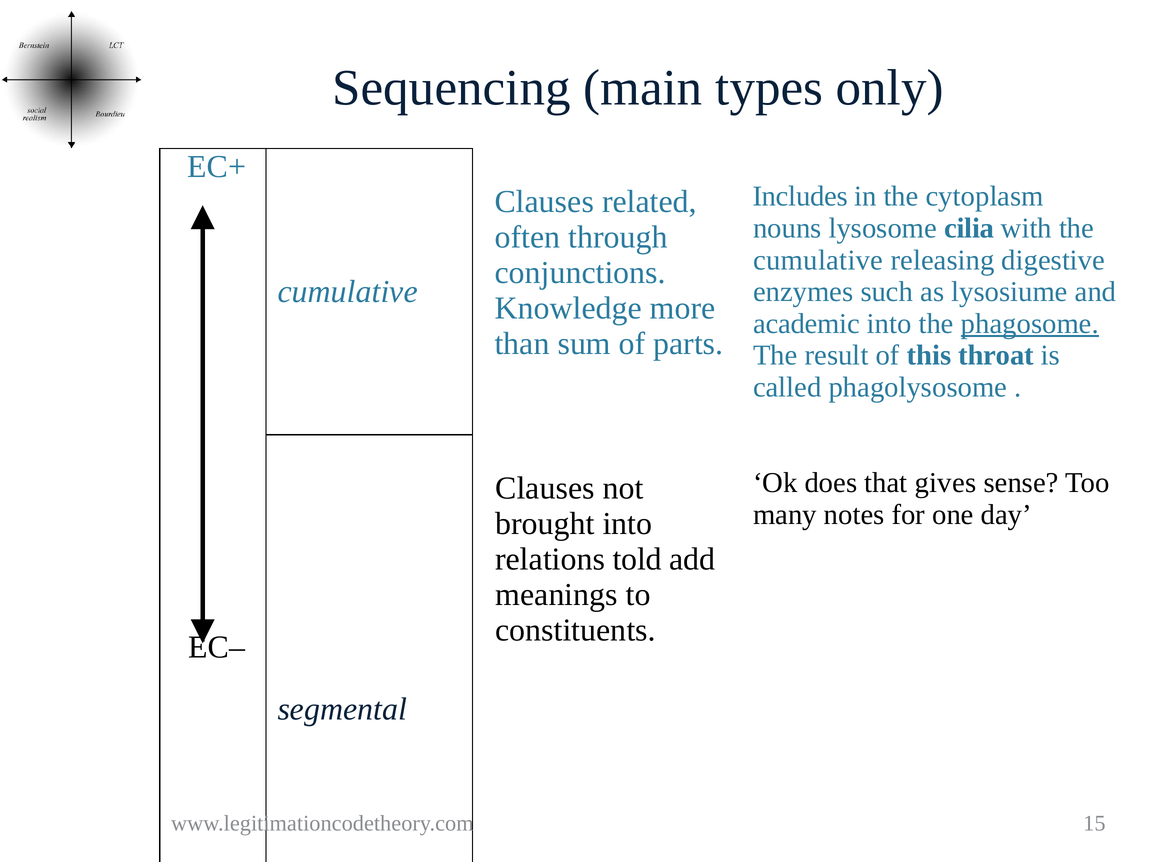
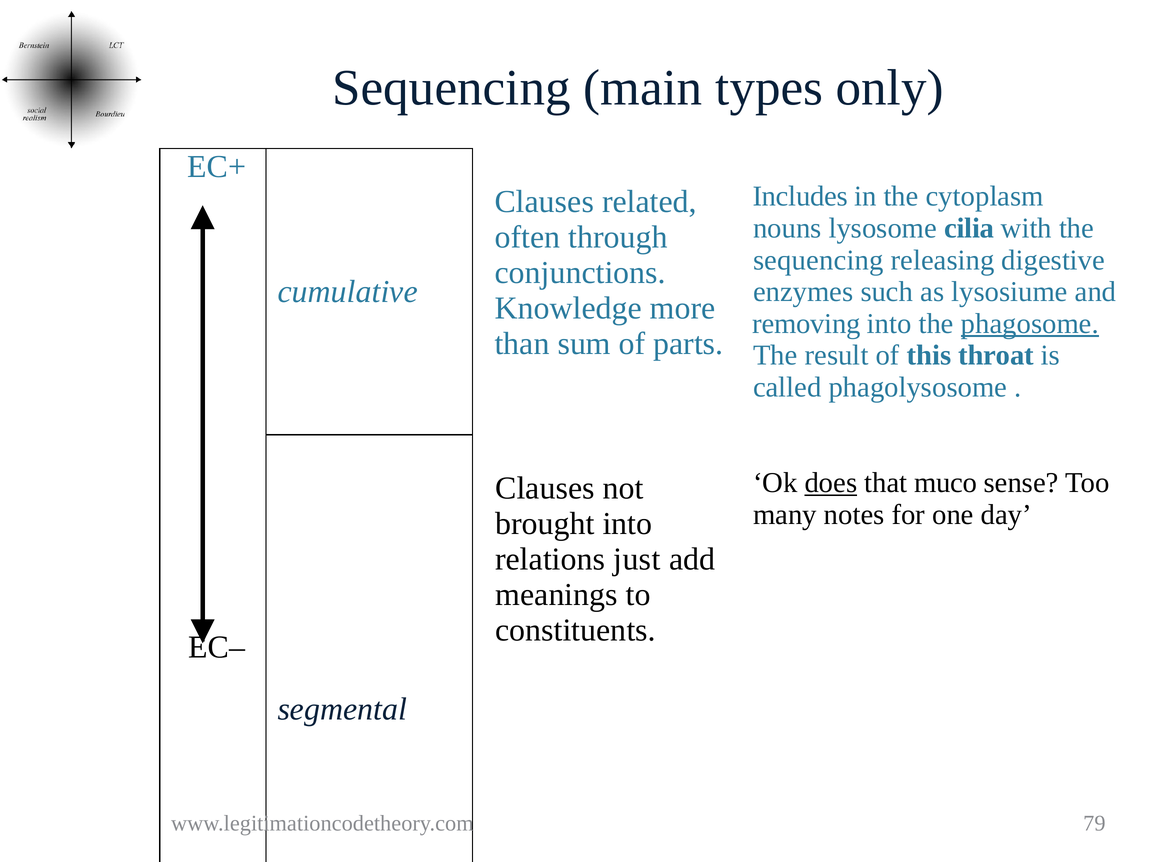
cumulative at (818, 260): cumulative -> sequencing
academic: academic -> removing
does underline: none -> present
gives: gives -> muco
told: told -> just
15: 15 -> 79
